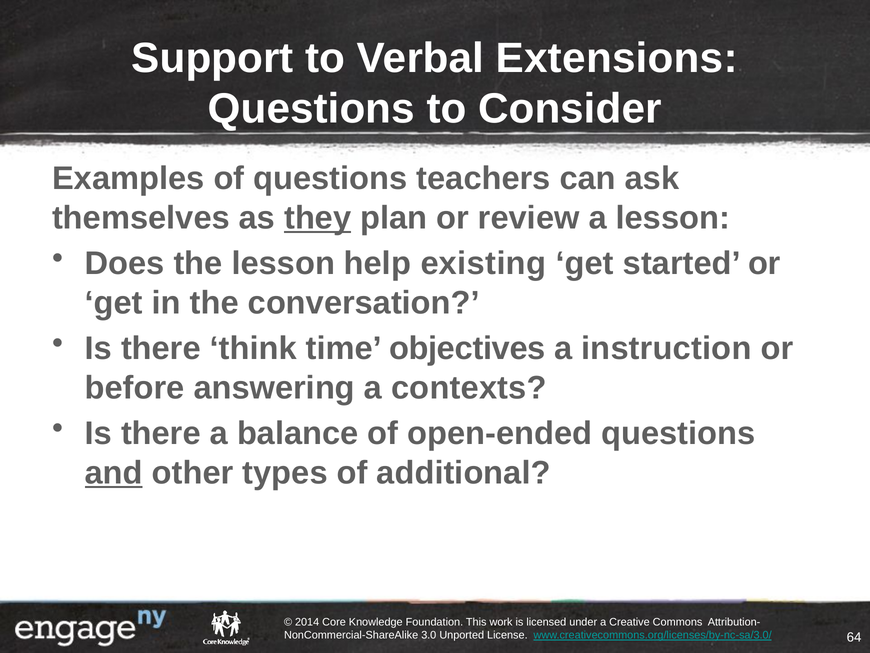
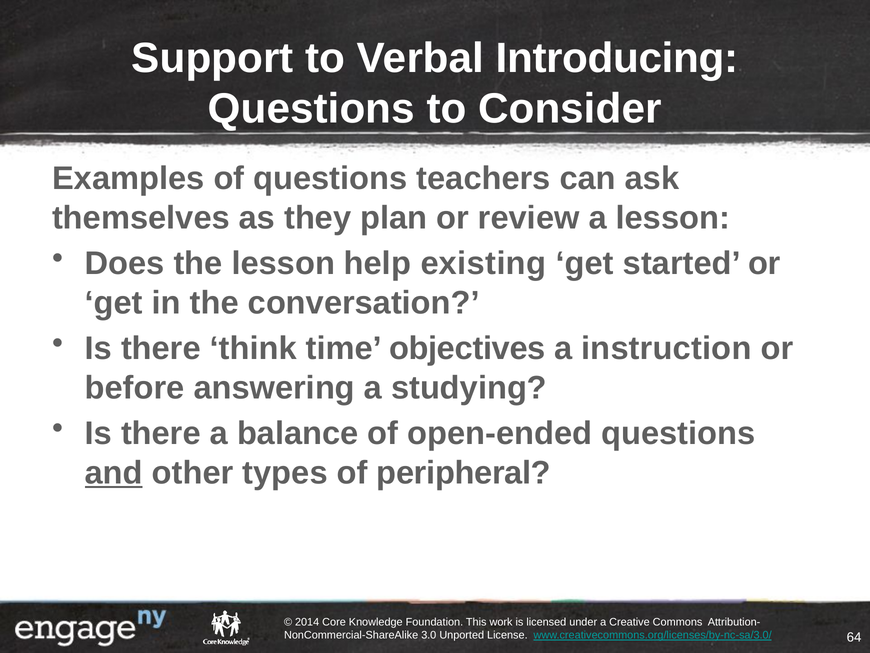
Extensions: Extensions -> Introducing
they underline: present -> none
contexts: contexts -> studying
additional: additional -> peripheral
